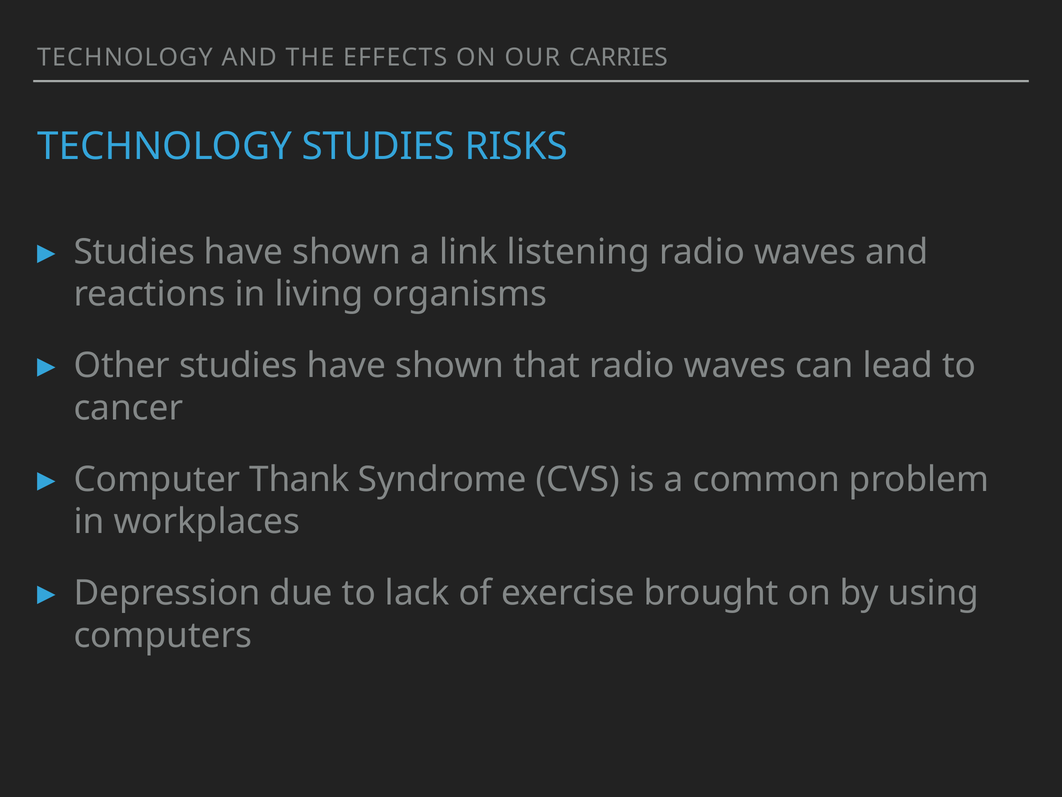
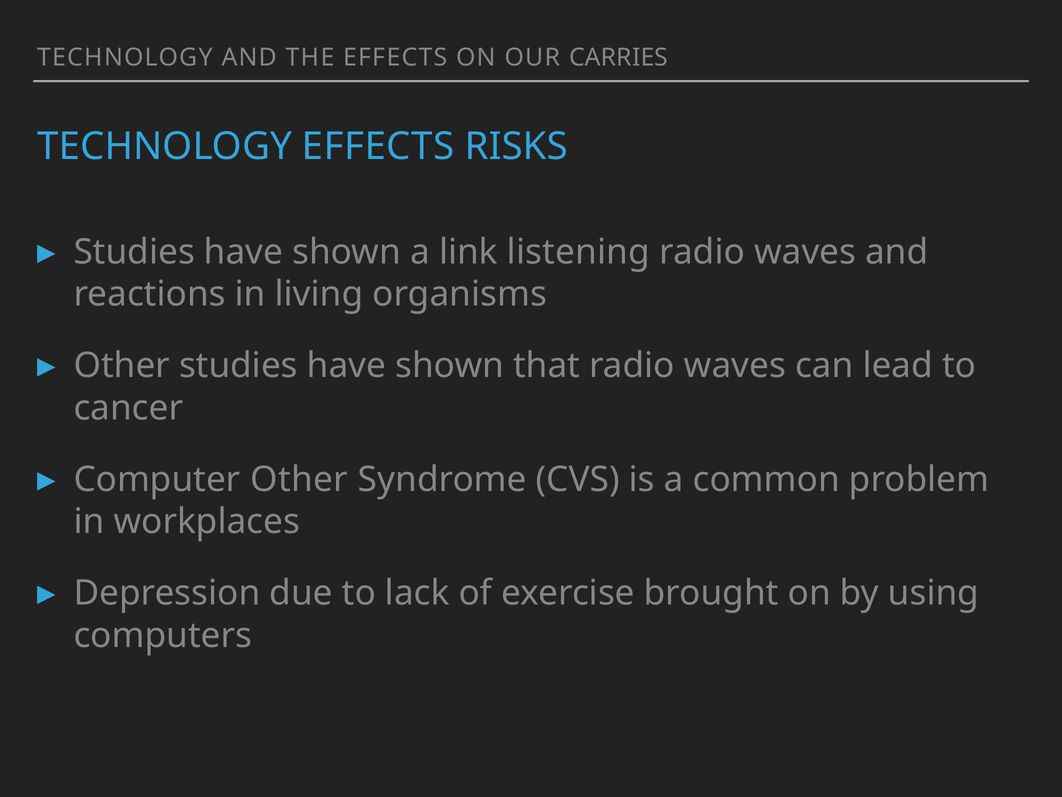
TECHNOLOGY STUDIES: STUDIES -> EFFECTS
Computer Thank: Thank -> Other
